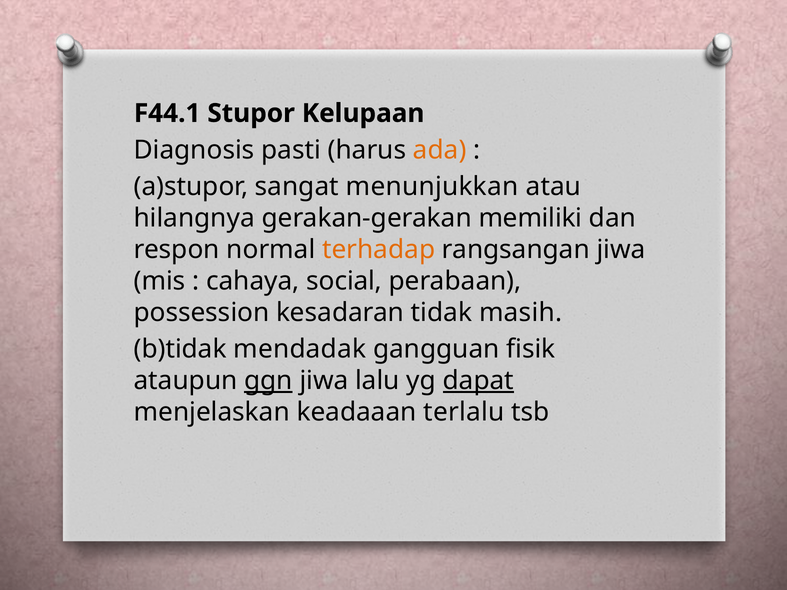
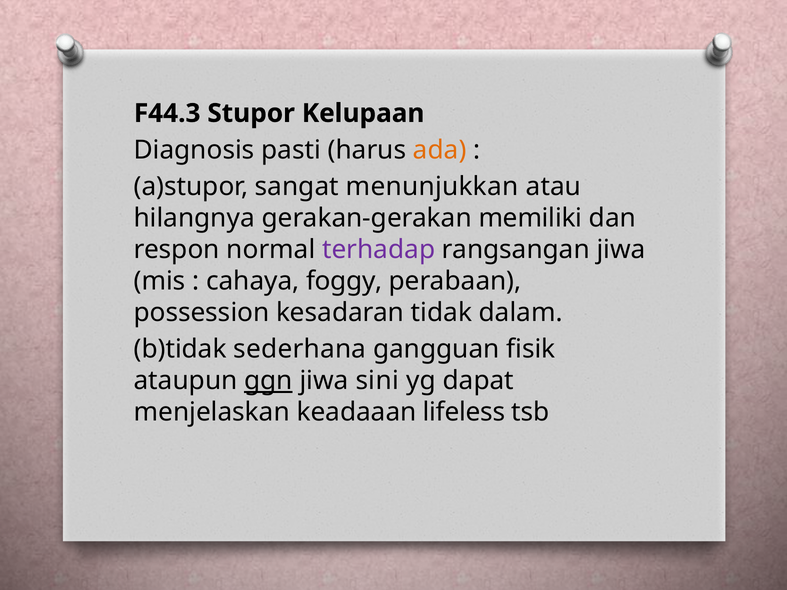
F44.1: F44.1 -> F44.3
terhadap colour: orange -> purple
social: social -> foggy
masih: masih -> dalam
mendadak: mendadak -> sederhana
lalu: lalu -> sini
dapat underline: present -> none
terlalu: terlalu -> lifeless
